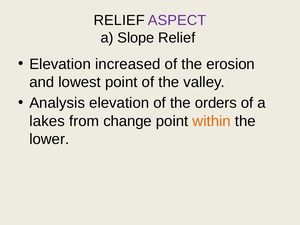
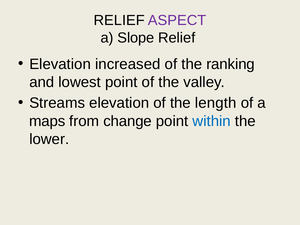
erosion: erosion -> ranking
Analysis: Analysis -> Streams
orders: orders -> length
lakes: lakes -> maps
within colour: orange -> blue
